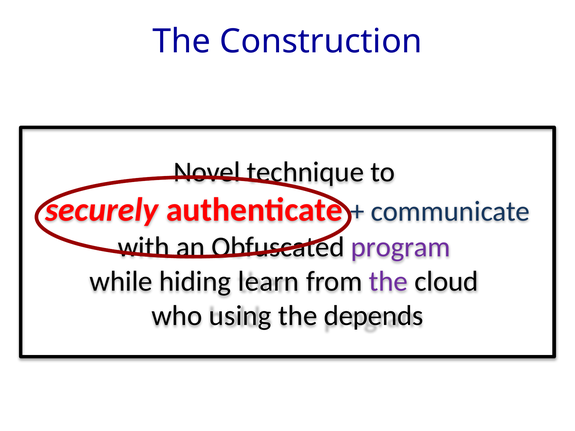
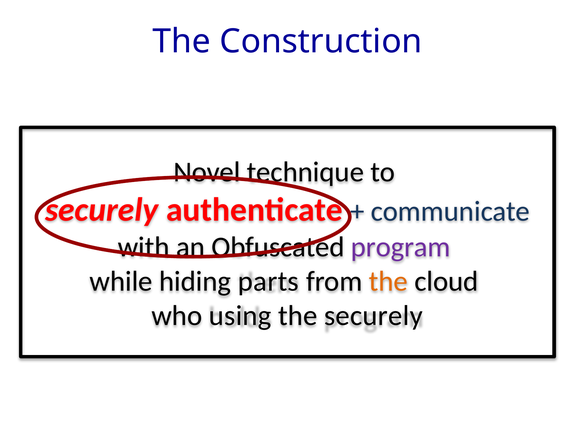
learn: learn -> parts
the at (388, 282) colour: purple -> orange
the depends: depends -> securely
